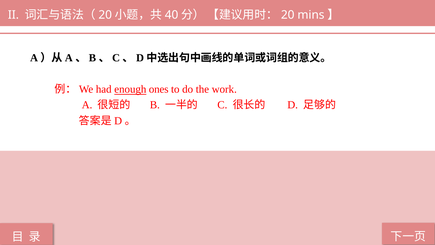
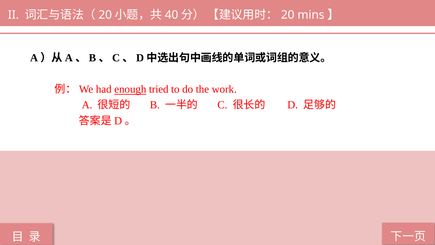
ones: ones -> tried
